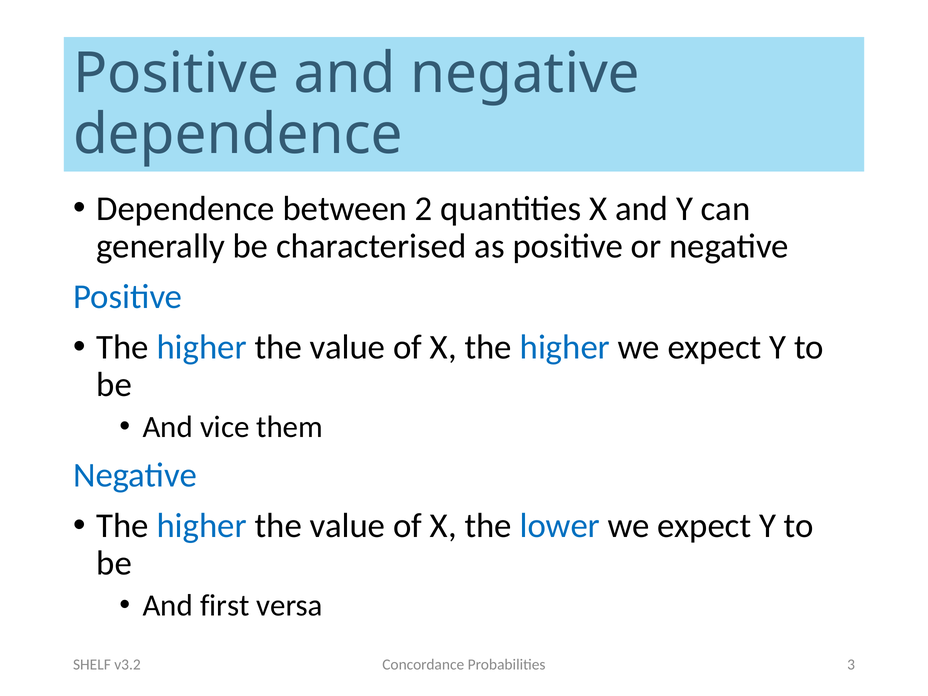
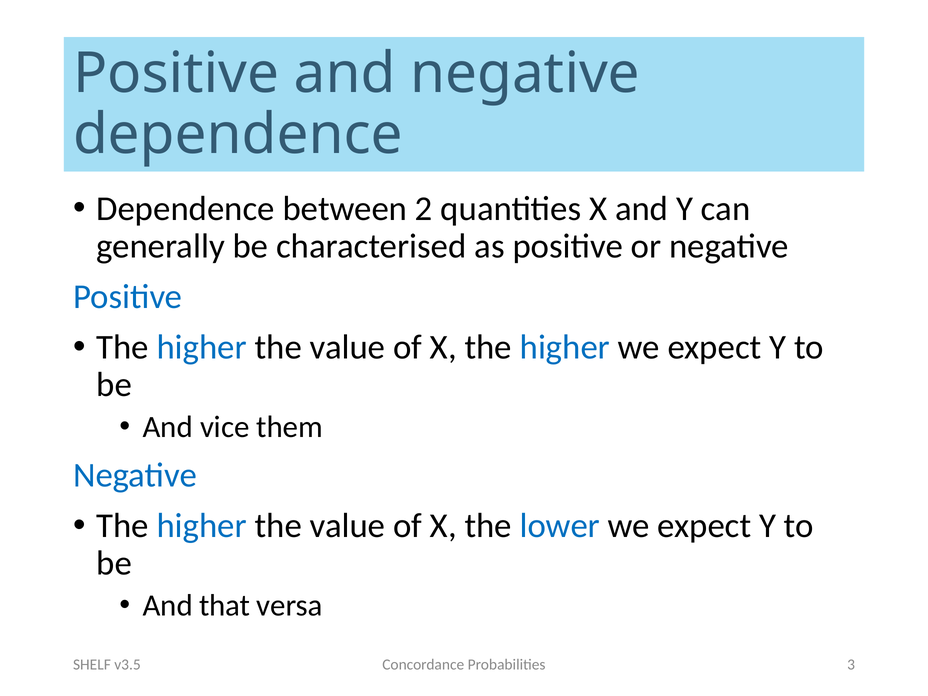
first: first -> that
v3.2: v3.2 -> v3.5
